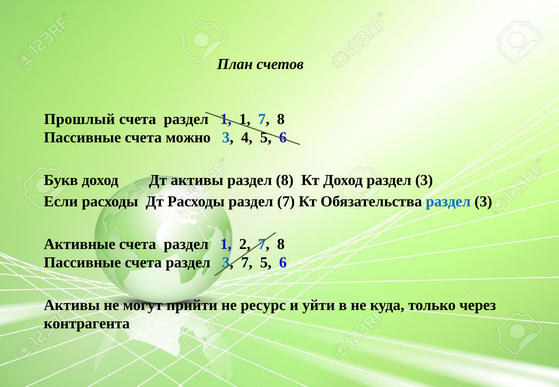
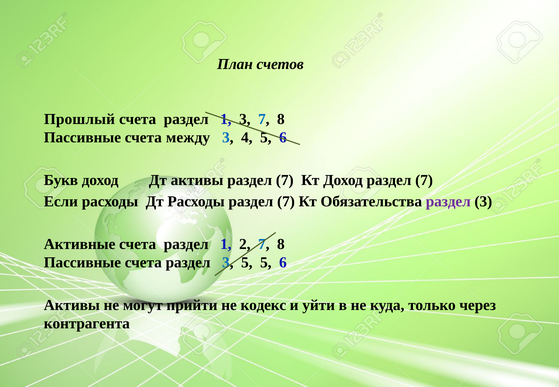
1 1: 1 -> 3
можно: можно -> между
активы раздел 8: 8 -> 7
Доход раздел 3: 3 -> 7
раздел at (448, 201) colour: blue -> purple
3 7: 7 -> 5
ресурс: ресурс -> кодекс
